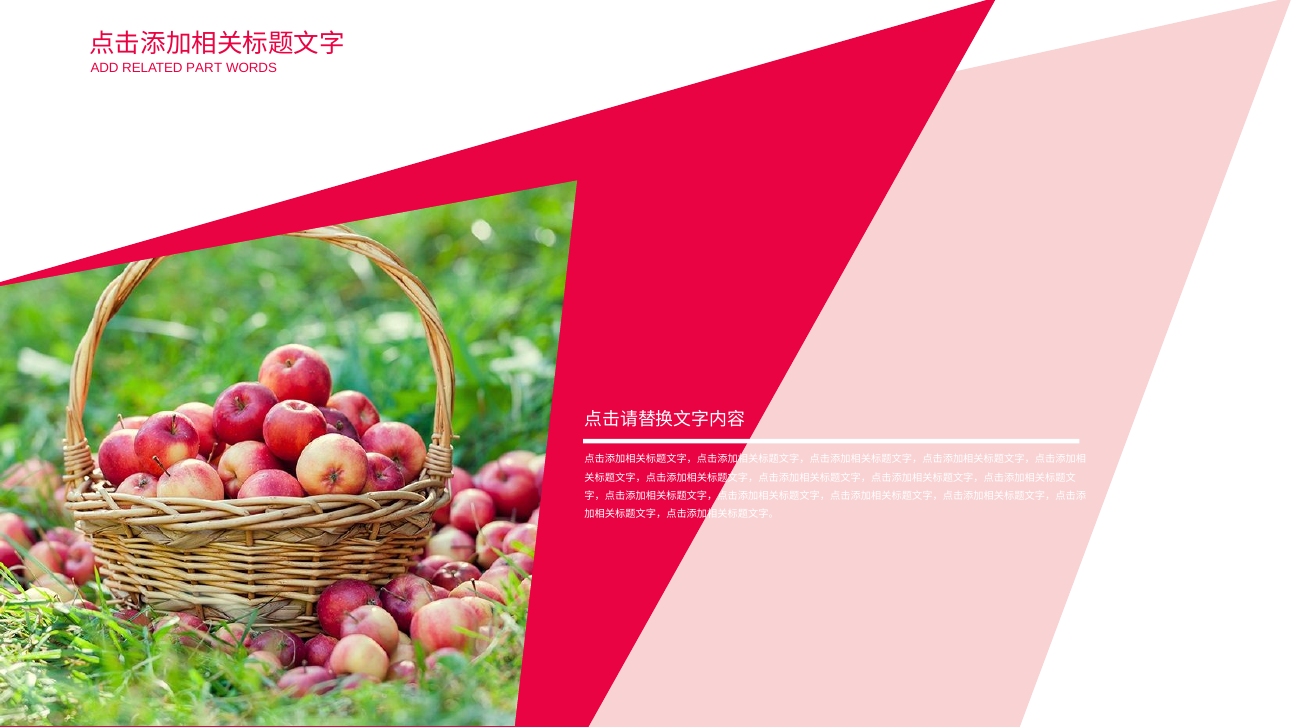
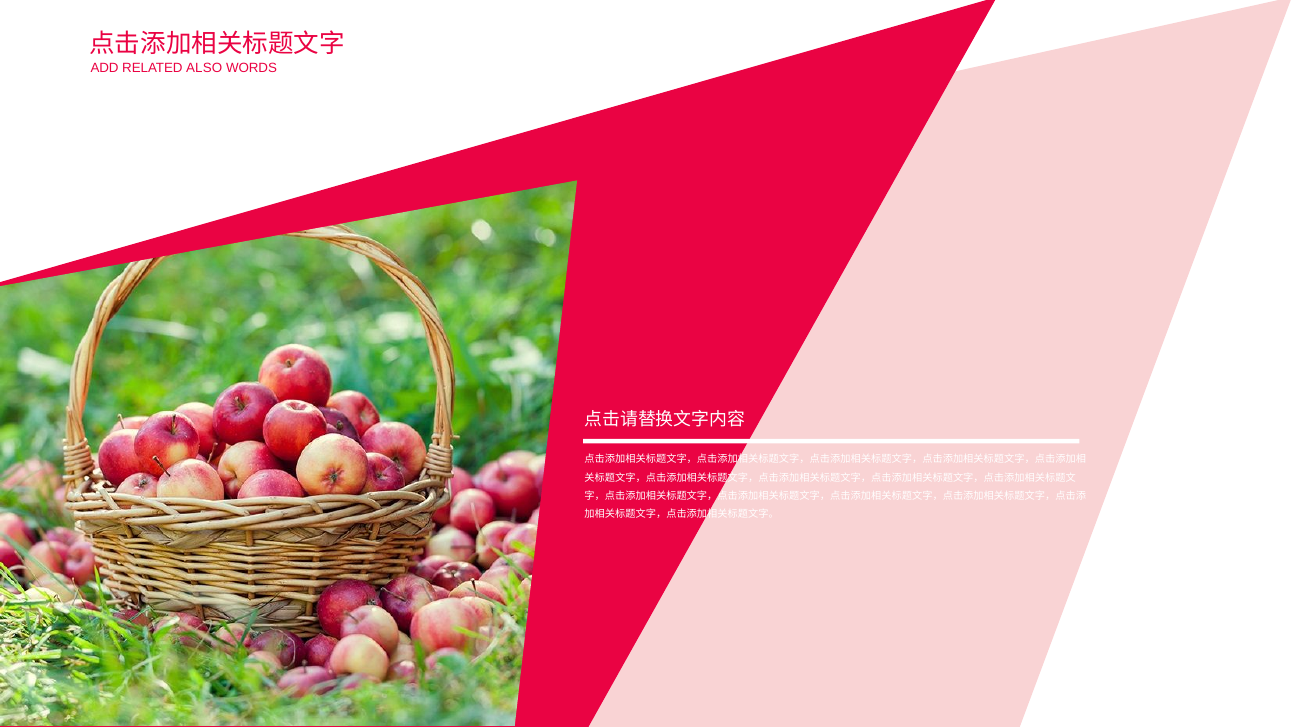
PART: PART -> ALSO
